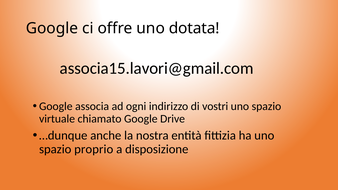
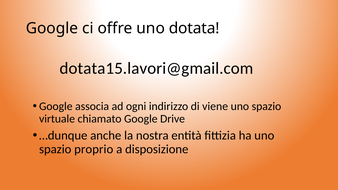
associa15.lavori@gmail.com: associa15.lavori@gmail.com -> dotata15.lavori@gmail.com
vostri: vostri -> viene
